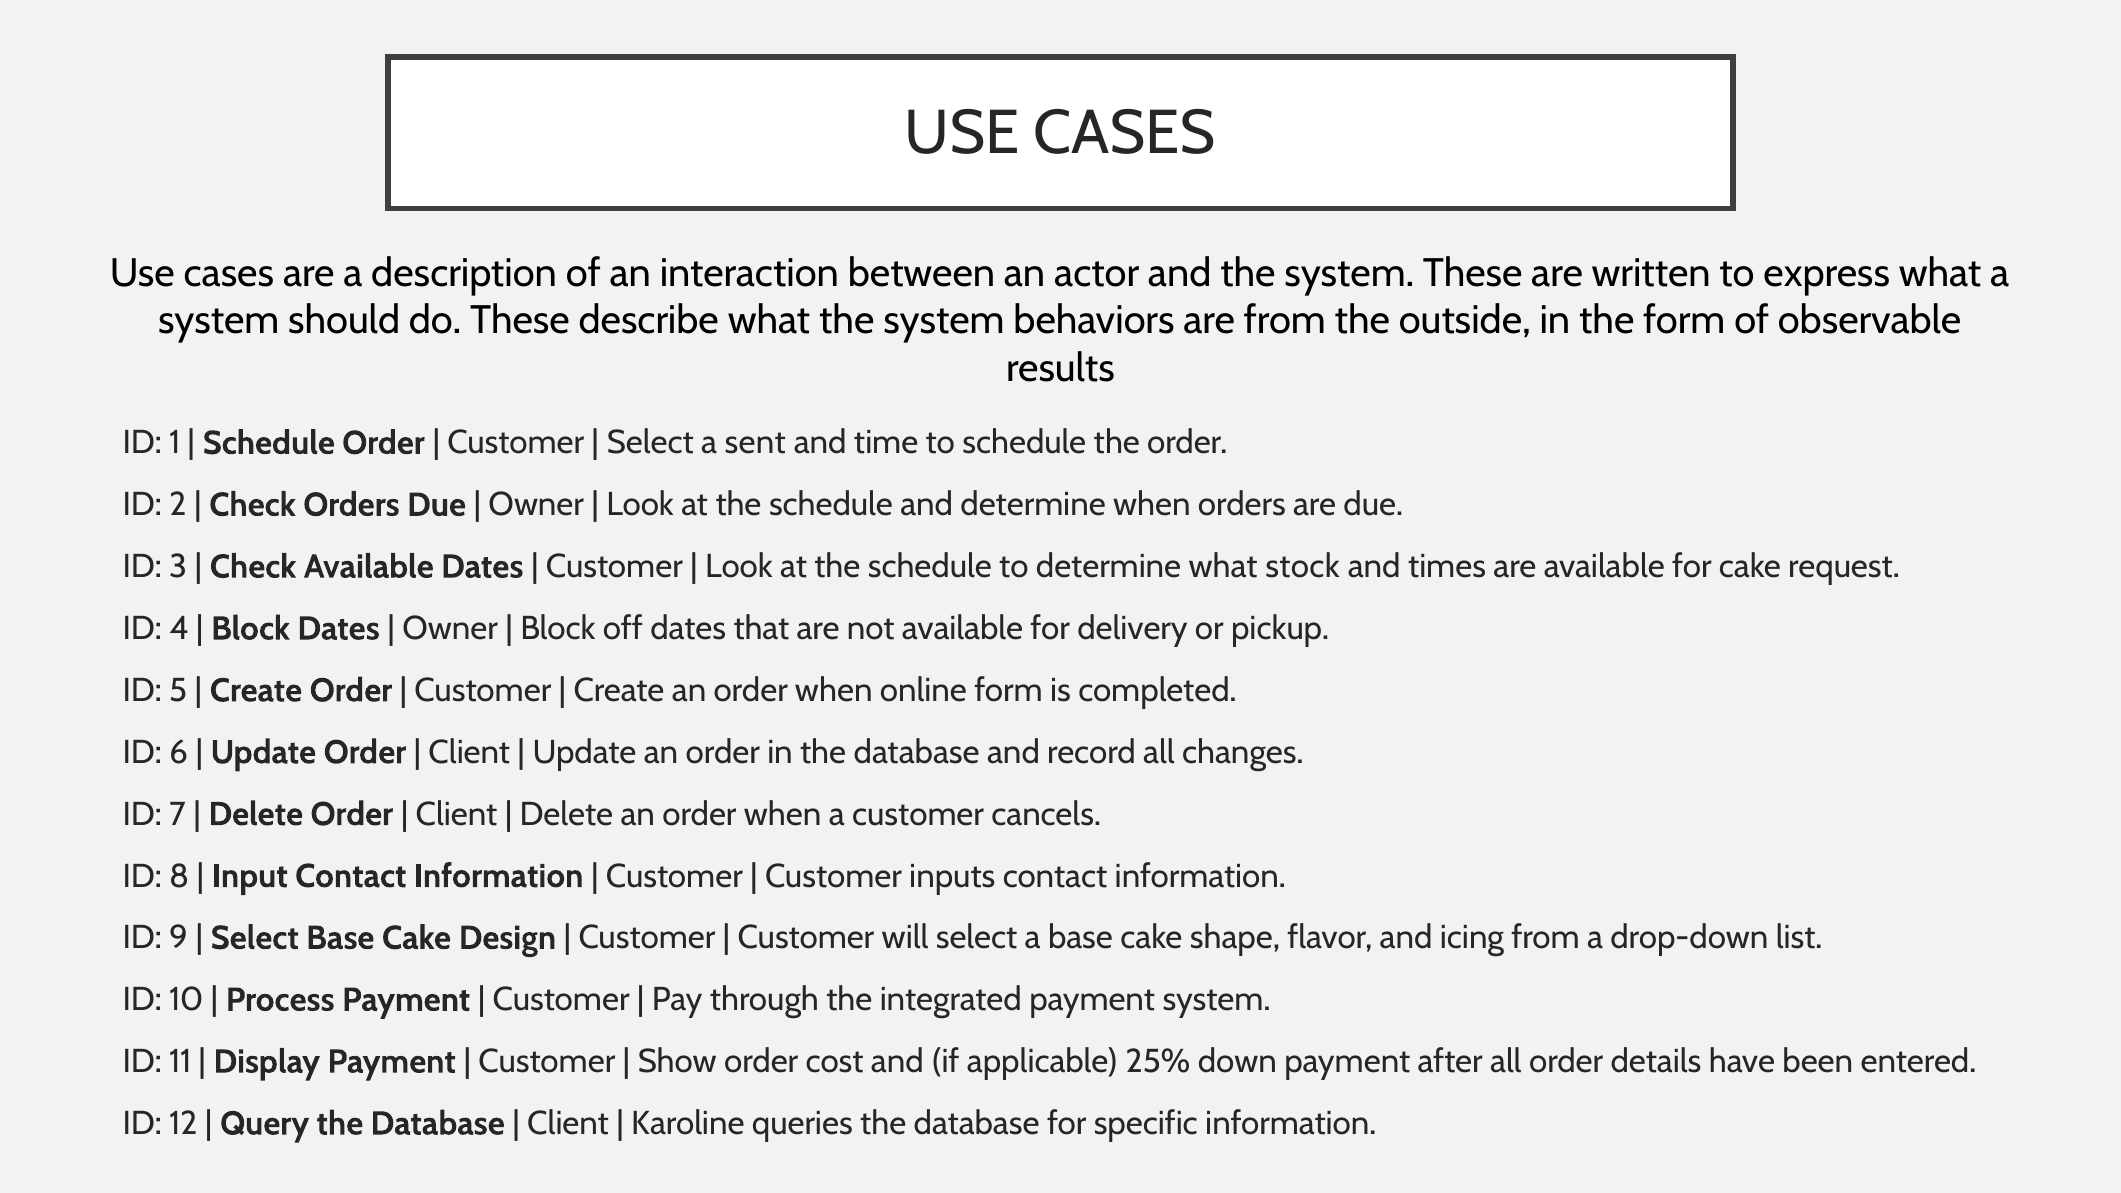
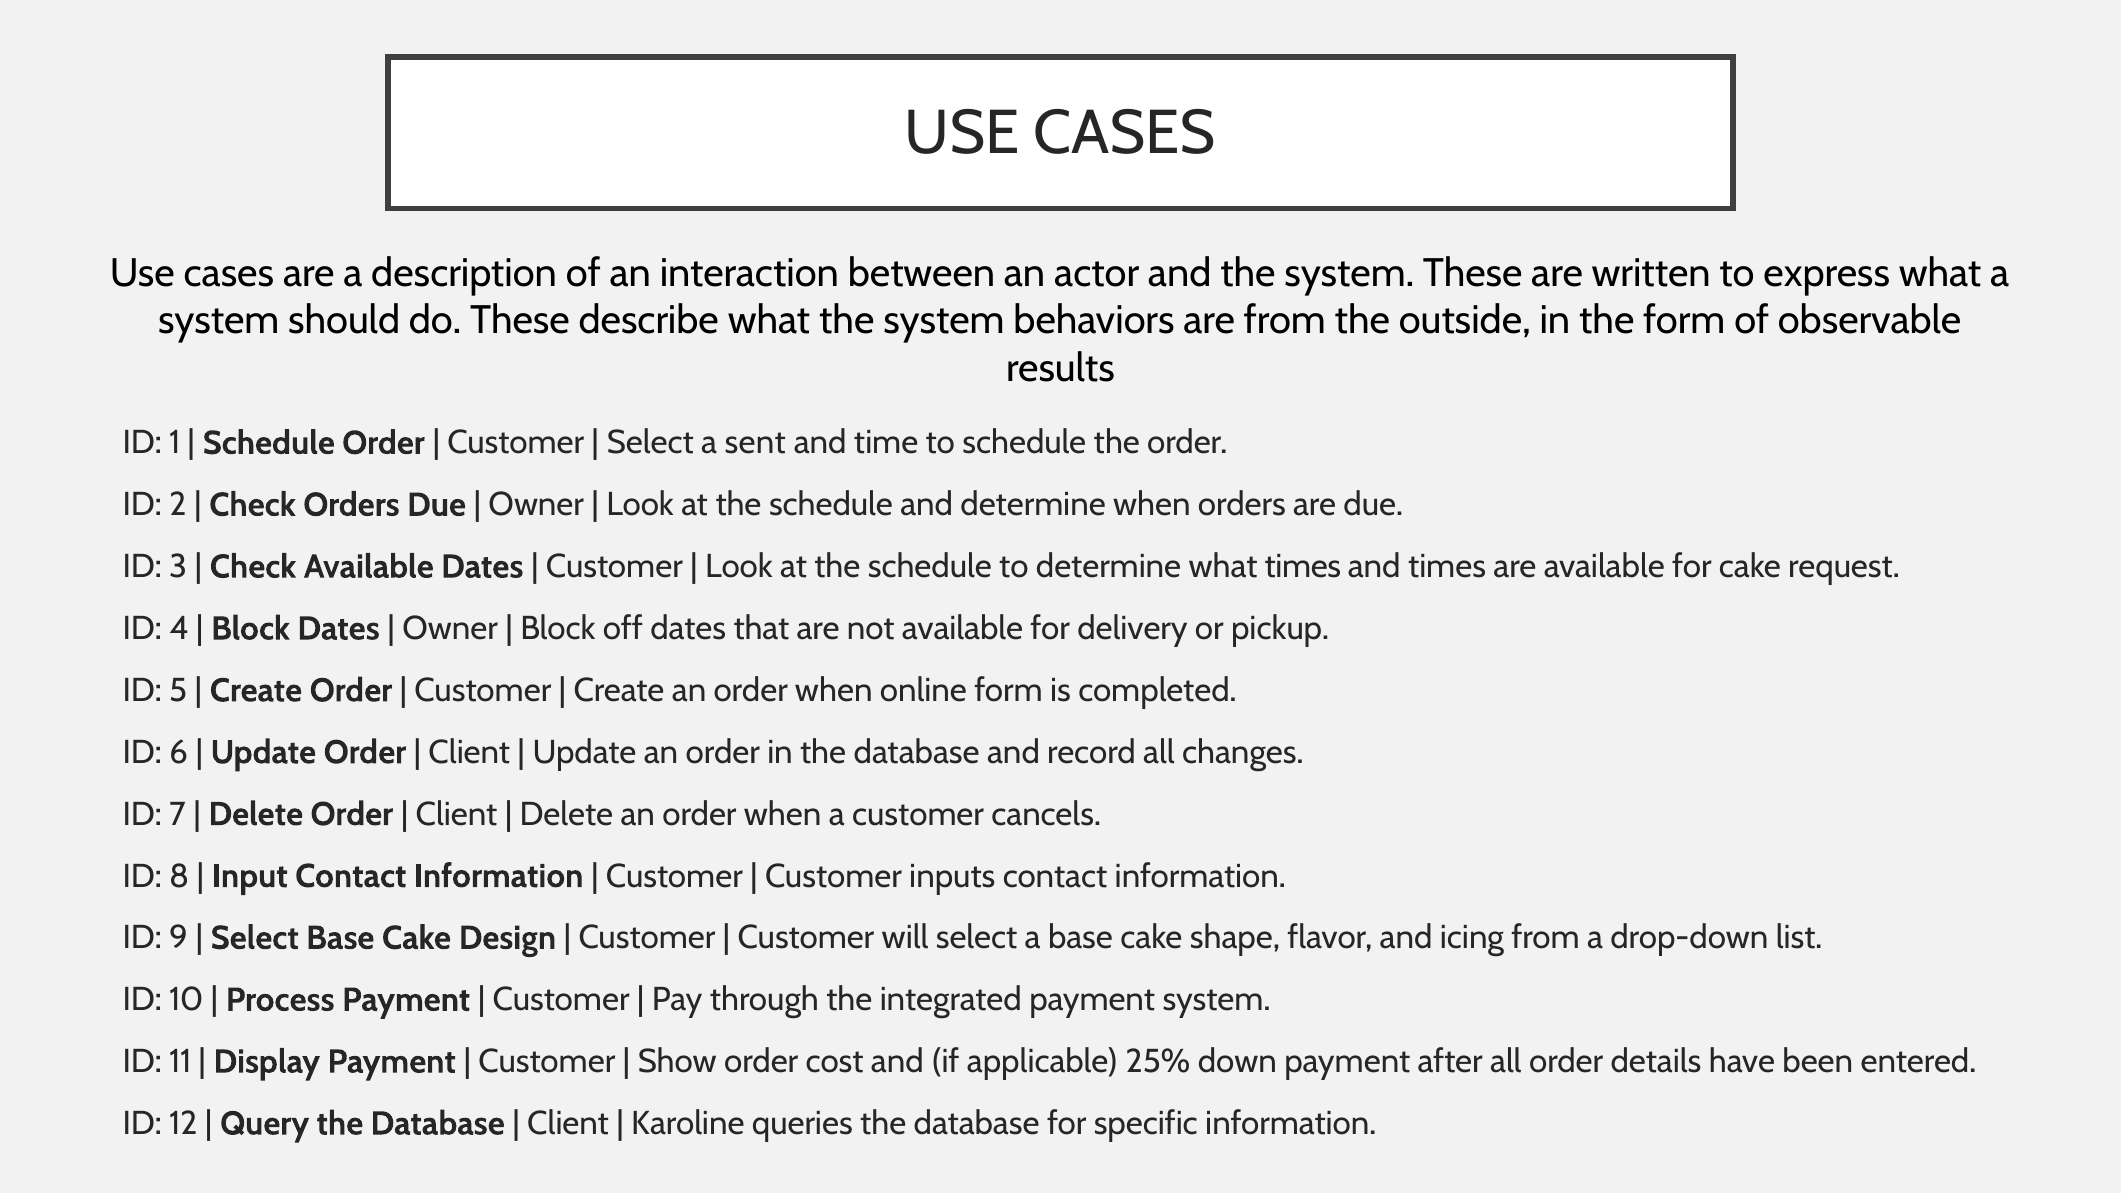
what stock: stock -> times
